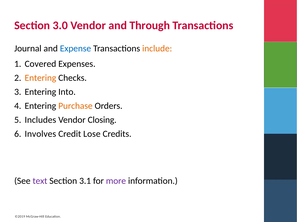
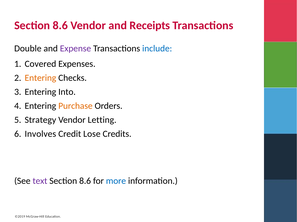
3.0 at (60, 26): 3.0 -> 8.6
Through: Through -> Receipts
Journal: Journal -> Double
Expense colour: blue -> purple
include colour: orange -> blue
Includes: Includes -> Strategy
Closing: Closing -> Letting
3.1 at (85, 181): 3.1 -> 8.6
more colour: purple -> blue
